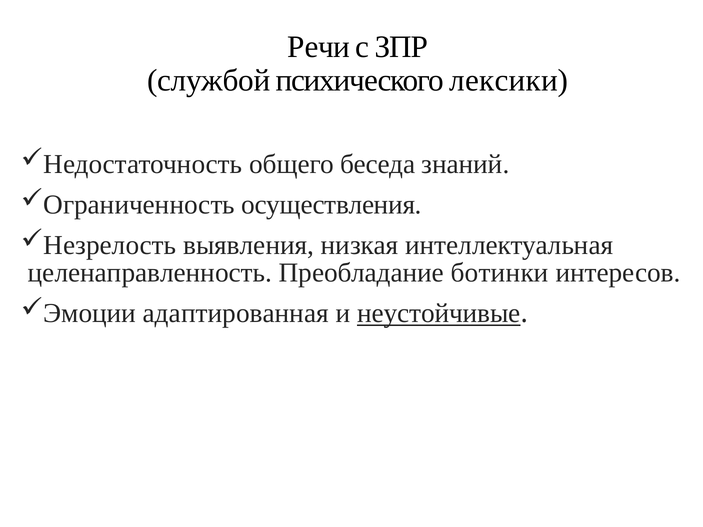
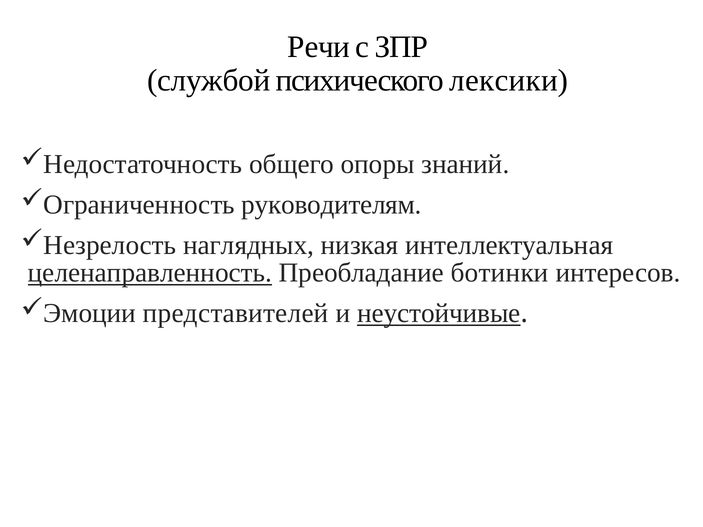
беседа: беседа -> опоры
осуществления: осуществления -> руководителям
выявления: выявления -> наглядных
целенаправленность underline: none -> present
адаптированная: адаптированная -> представителей
